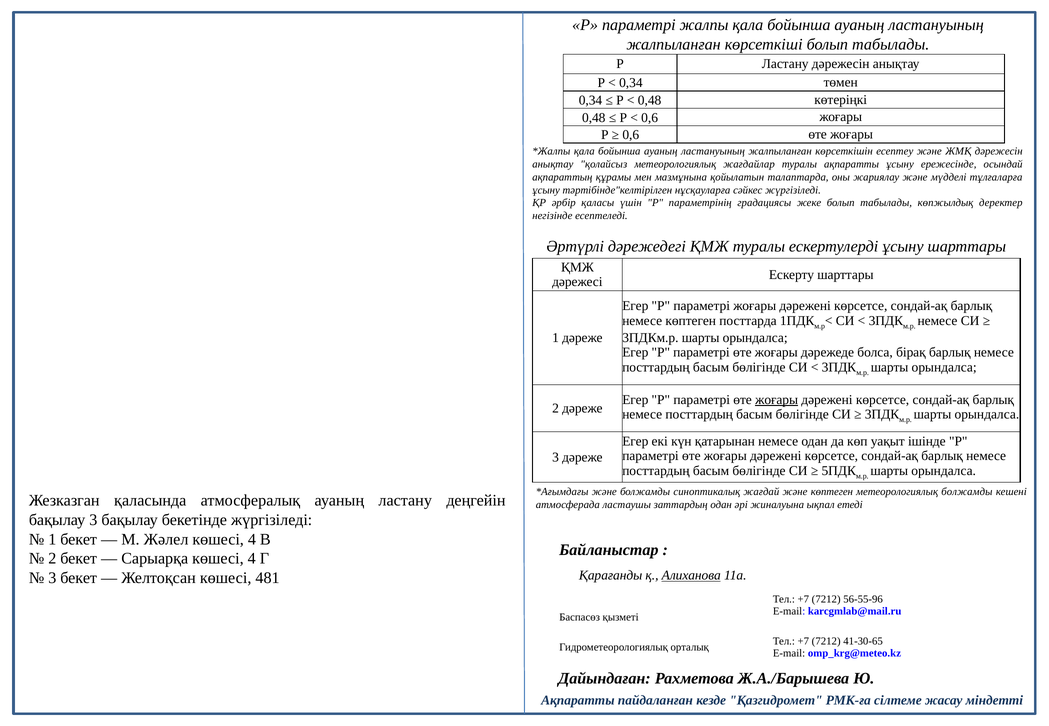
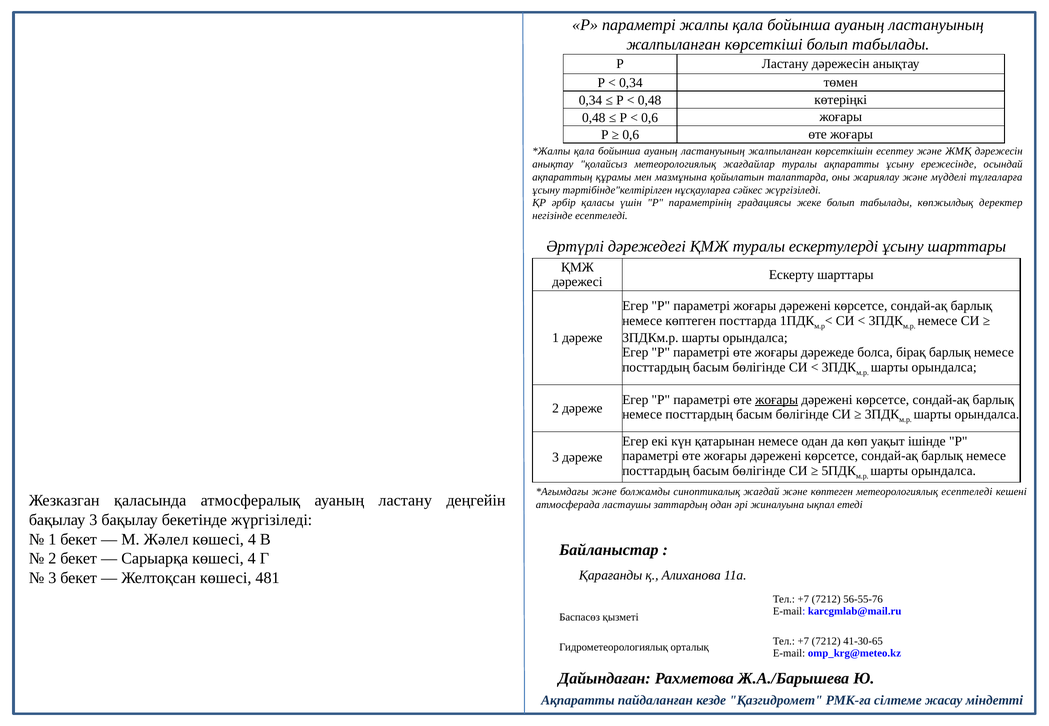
метеорологиялық болжамды: болжамды -> есептеледі
Алиханова underline: present -> none
56-55-96: 56-55-96 -> 56-55-76
